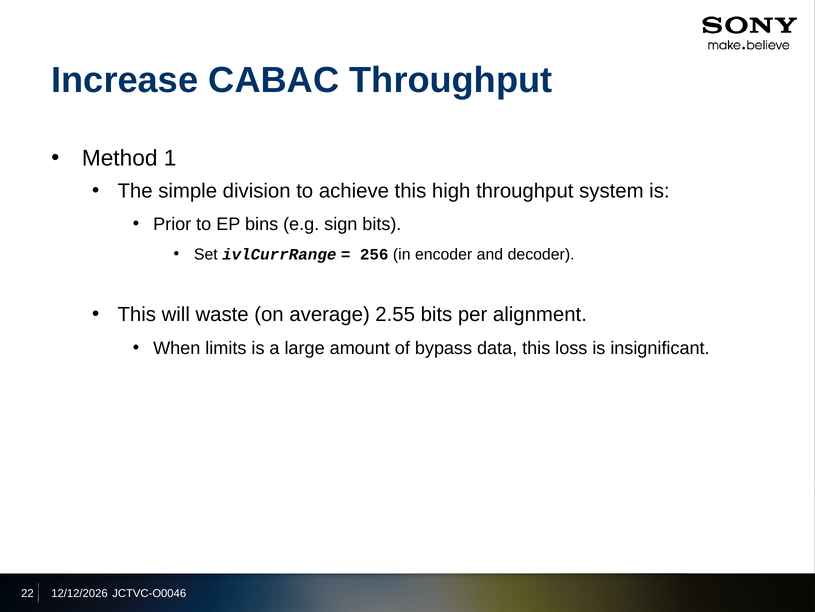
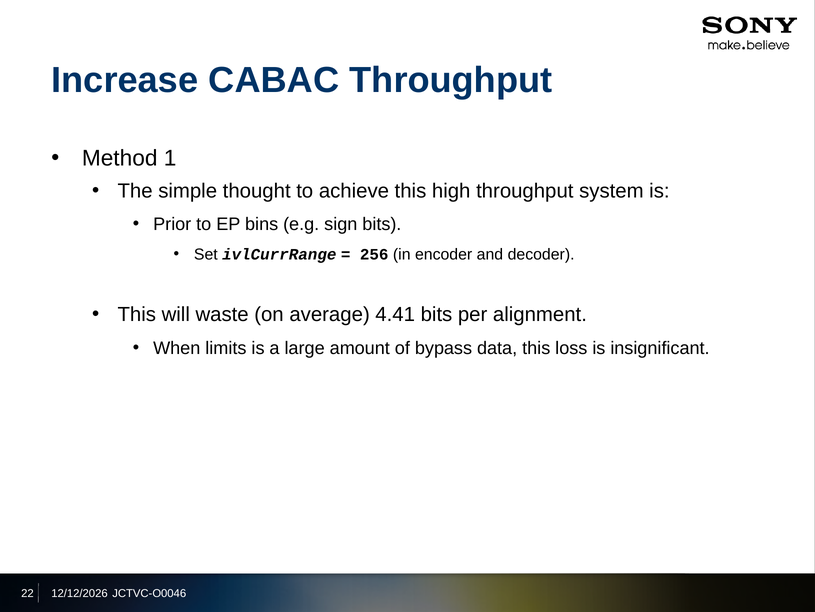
division: division -> thought
2.55: 2.55 -> 4.41
